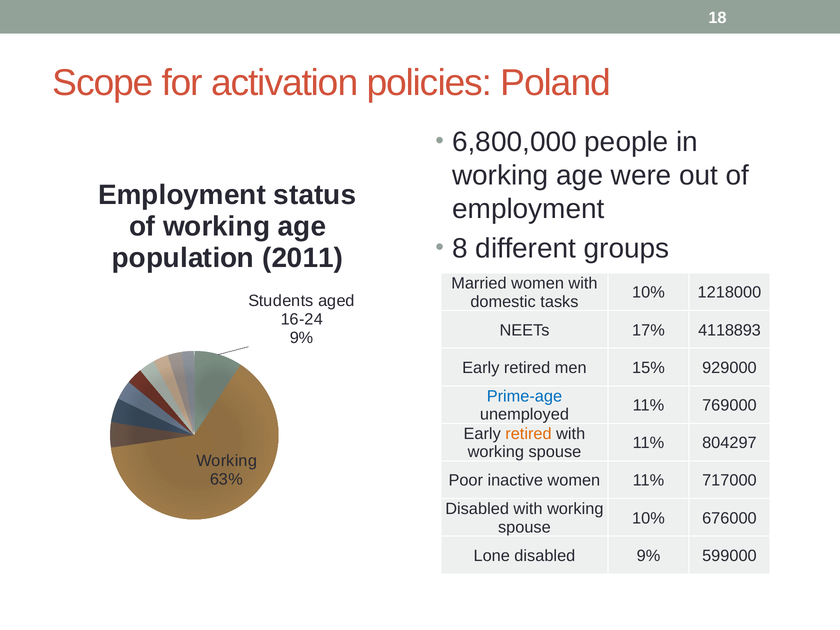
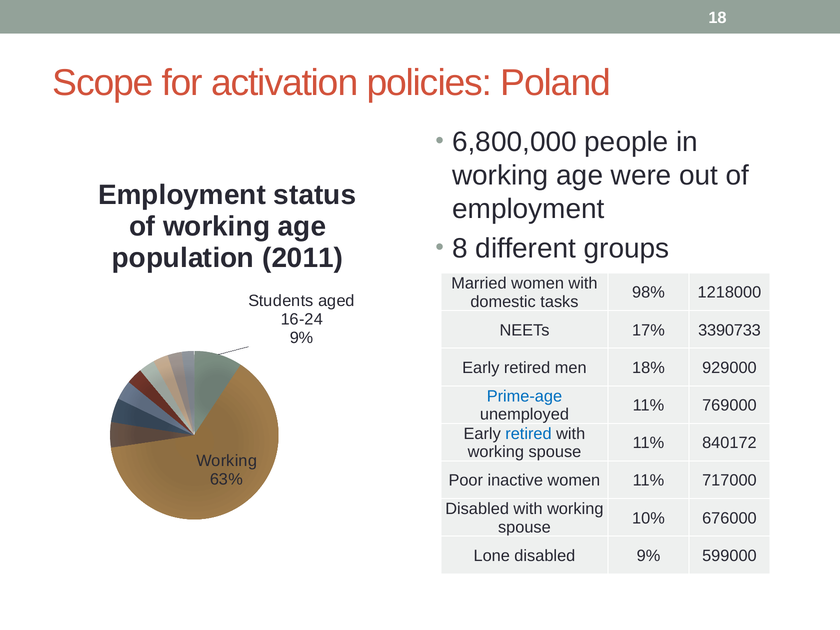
10% at (648, 293): 10% -> 98%
4118893: 4118893 -> 3390733
15%: 15% -> 18%
retired at (528, 434) colour: orange -> blue
804297: 804297 -> 840172
